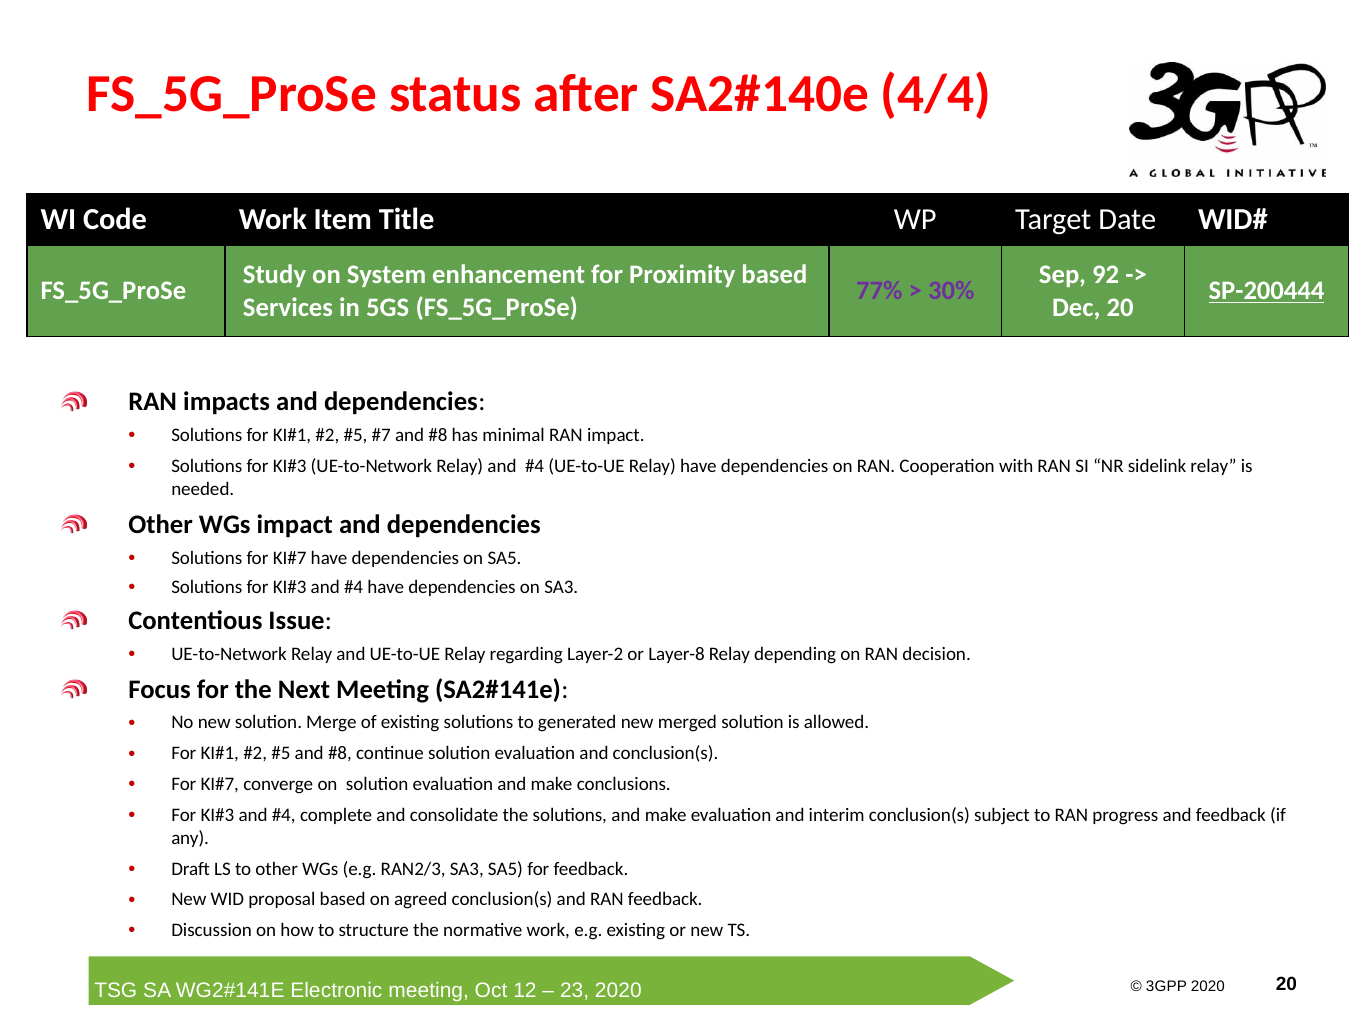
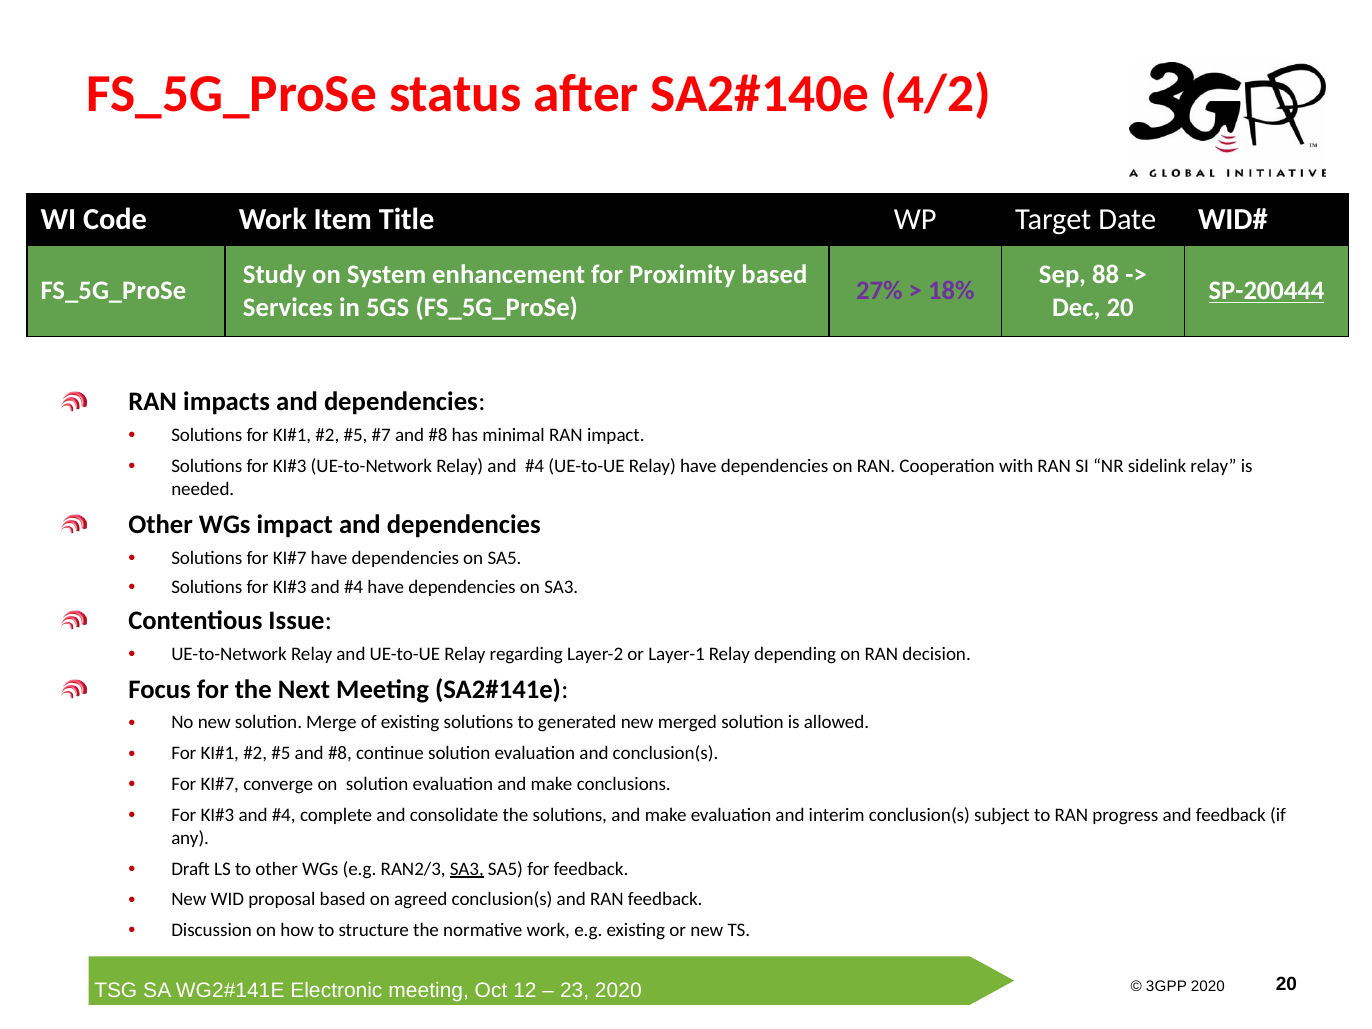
4/4: 4/4 -> 4/2
92: 92 -> 88
77%: 77% -> 27%
30%: 30% -> 18%
Layer-8: Layer-8 -> Layer-1
SA3 at (467, 869) underline: none -> present
